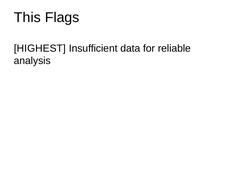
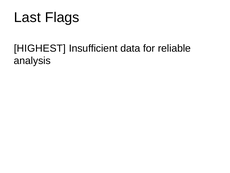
This: This -> Last
